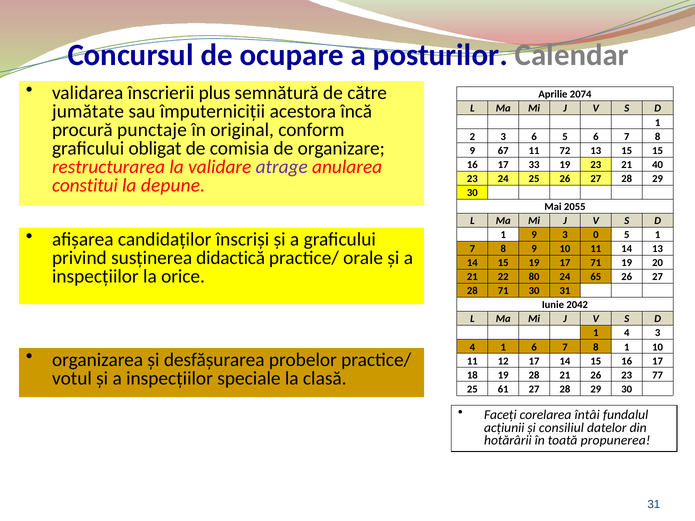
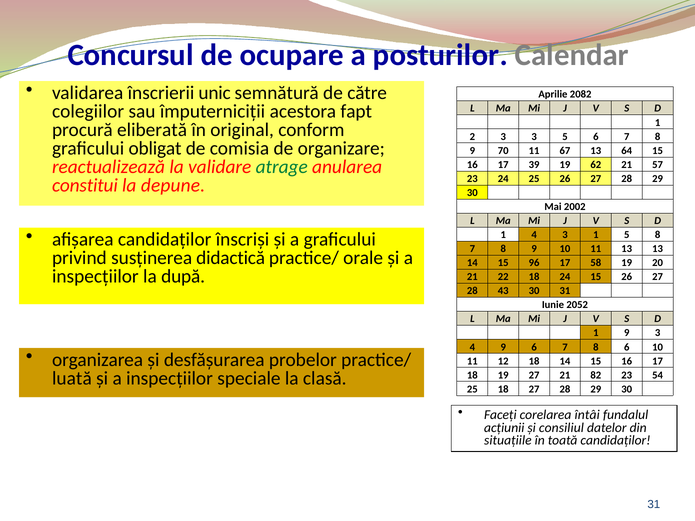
plus: plus -> unic
2074: 2074 -> 2082
jumătate: jumătate -> colegiilor
încă: încă -> fapt
punctaje: punctaje -> eliberată
3 6: 6 -> 3
67: 67 -> 70
72: 72 -> 67
13 15: 15 -> 64
restructurarea: restructurarea -> reactualizează
atrage colour: purple -> green
33: 33 -> 39
19 23: 23 -> 62
40: 40 -> 57
2055: 2055 -> 2002
1 9: 9 -> 4
3 0: 0 -> 1
5 1: 1 -> 8
11 14: 14 -> 13
15 19: 19 -> 96
17 71: 71 -> 58
orice: orice -> după
22 80: 80 -> 18
24 65: 65 -> 15
28 71: 71 -> 43
2042: 2042 -> 2052
1 4: 4 -> 9
4 1: 1 -> 9
8 1: 1 -> 6
12 17: 17 -> 18
votul: votul -> luată
19 28: 28 -> 27
21 26: 26 -> 82
77: 77 -> 54
25 61: 61 -> 18
hotărârii: hotărârii -> situaţiile
toată propunerea: propunerea -> candidaţilor
